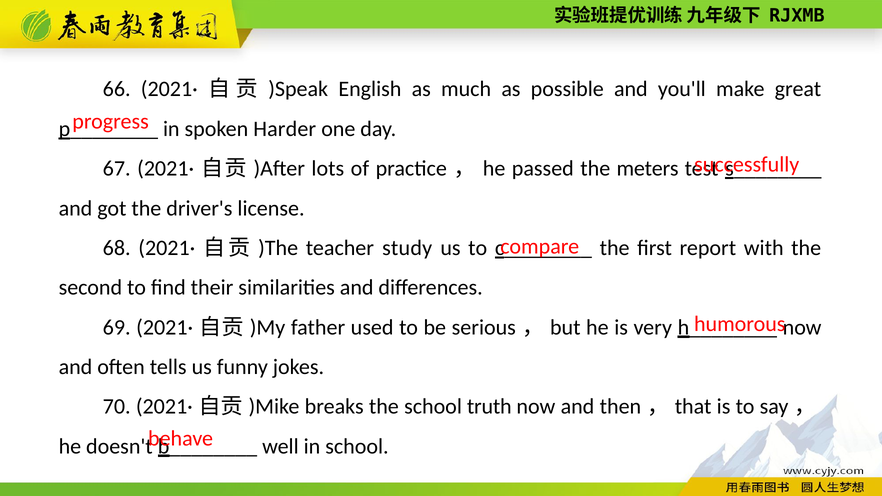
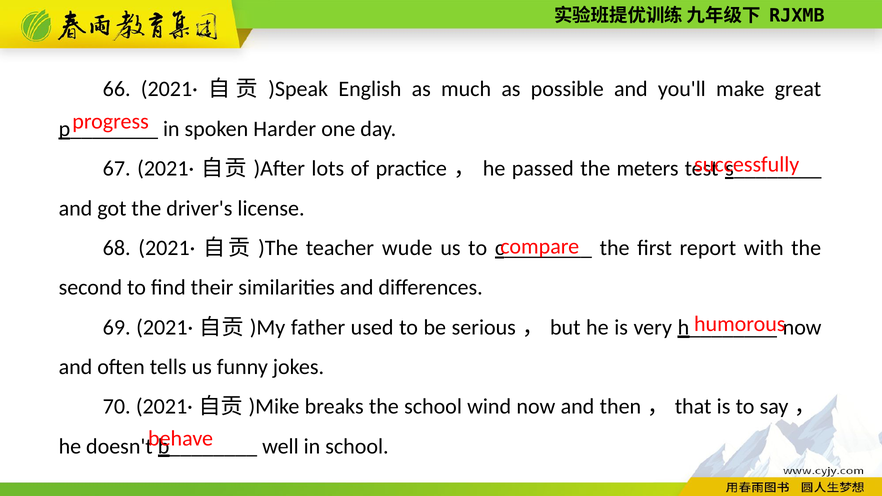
study: study -> wude
truth: truth -> wind
